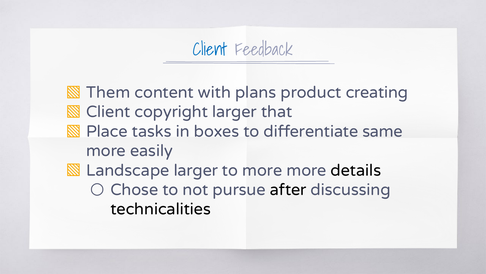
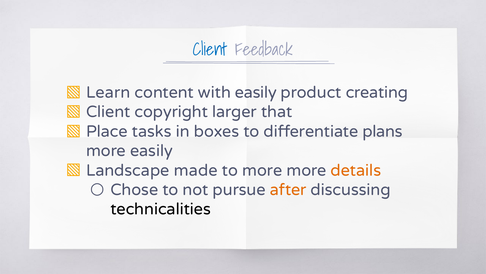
Them: Them -> Learn
with plans: plans -> easily
same: same -> plans
Landscape larger: larger -> made
details colour: black -> orange
after colour: black -> orange
